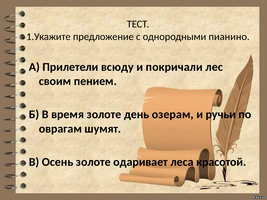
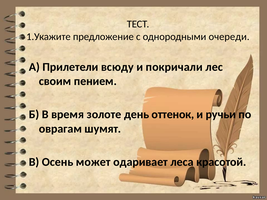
пианино: пианино -> очереди
озерам: озерам -> оттенок
Осень золоте: золоте -> может
